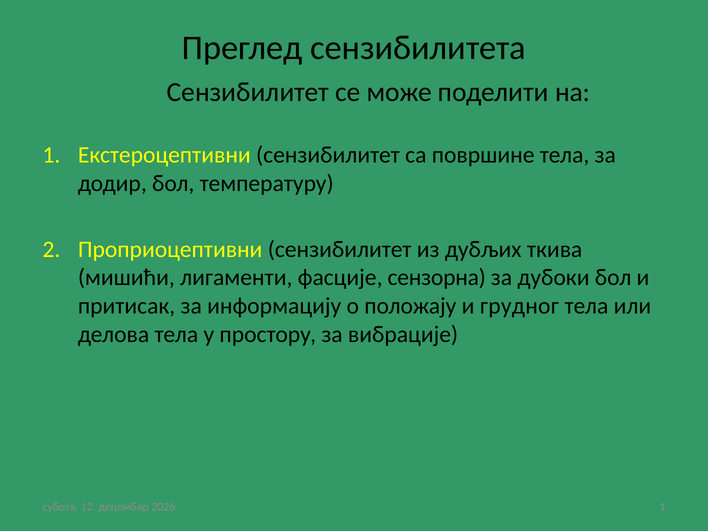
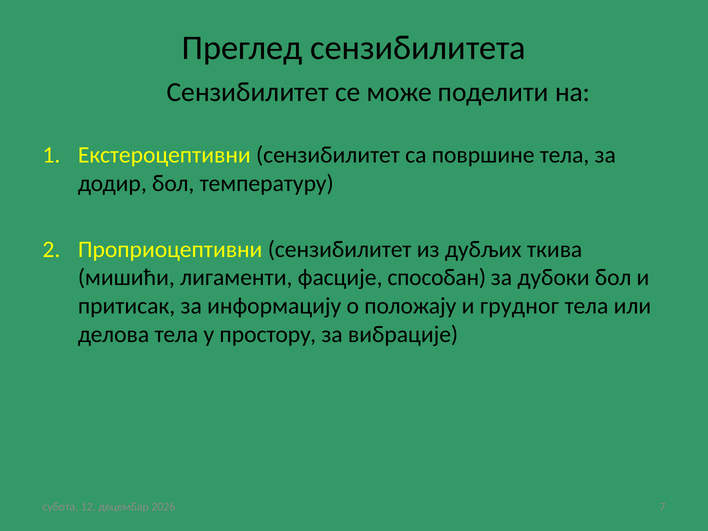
сензорна: сензорна -> способан
1 at (663, 507): 1 -> 7
